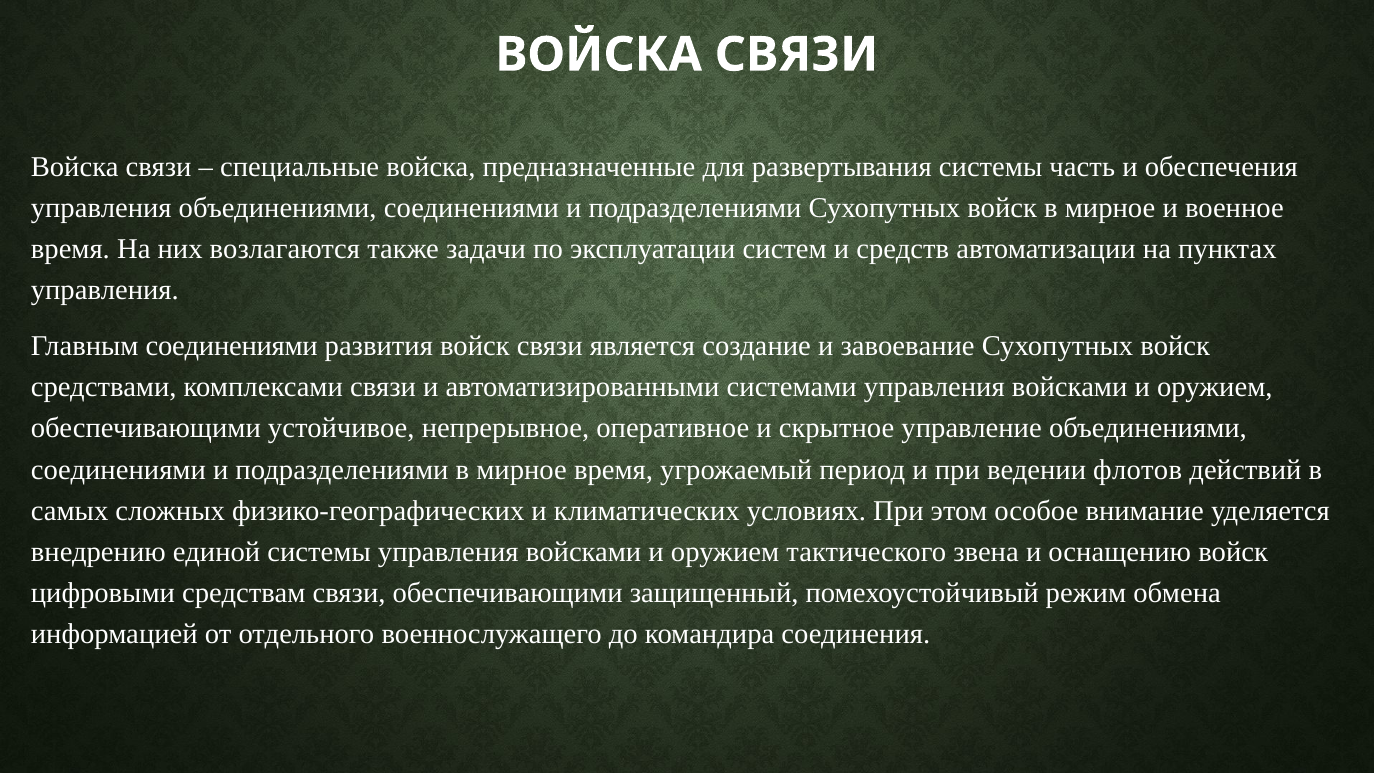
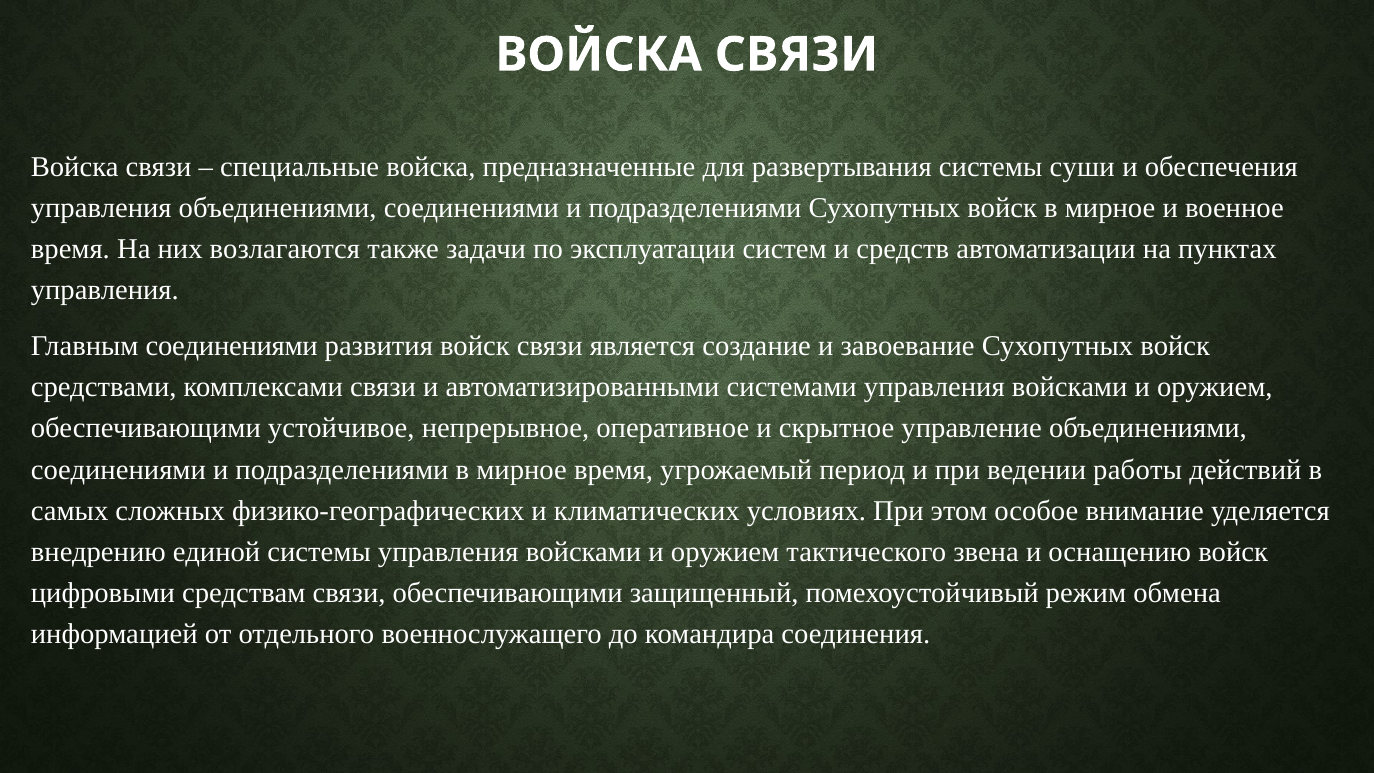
часть: часть -> суши
флотов: флотов -> работы
